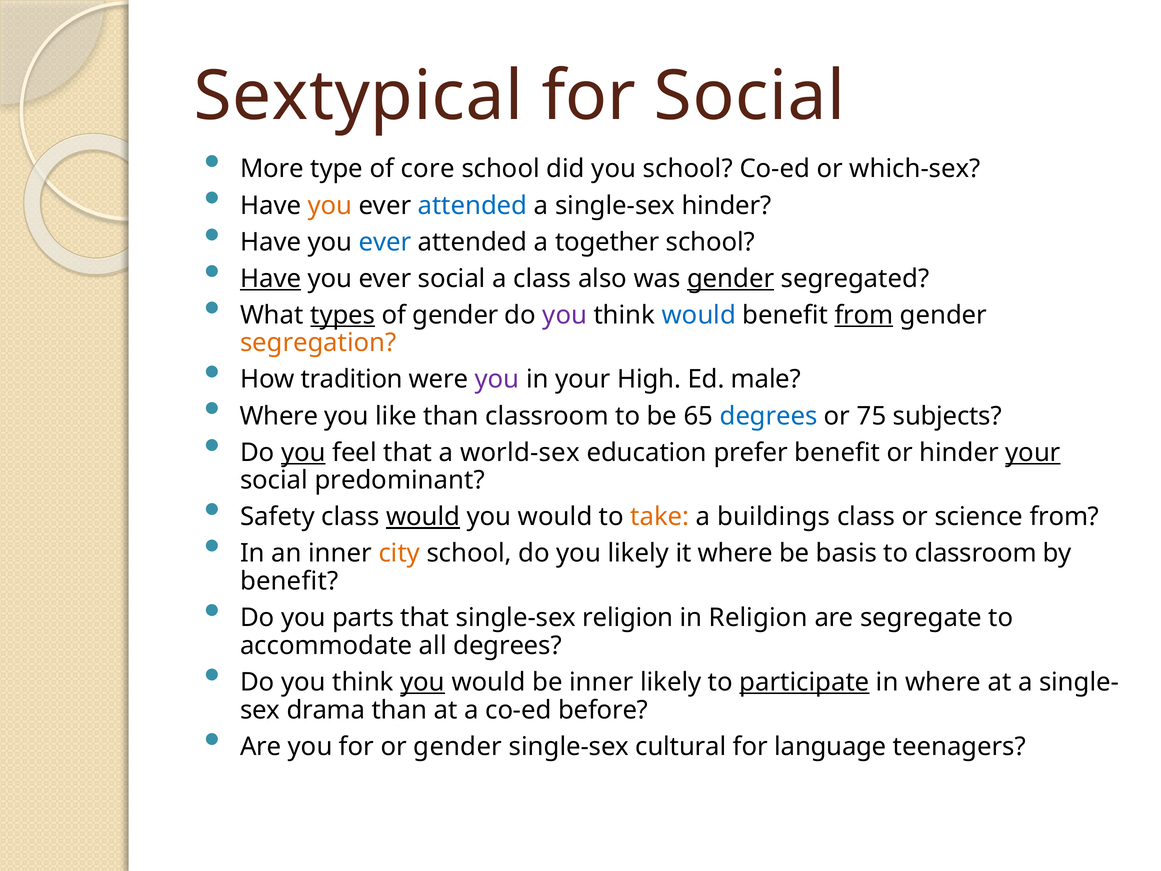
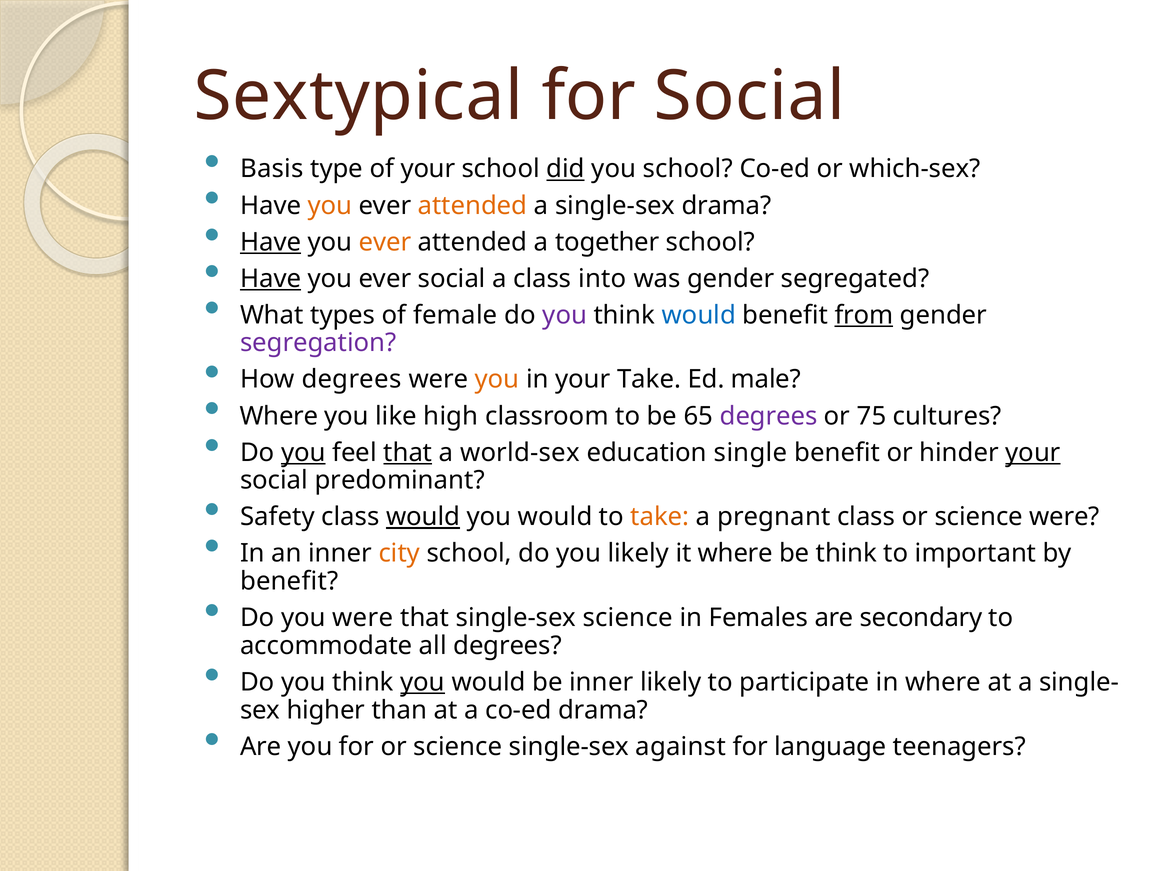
More: More -> Basis
of core: core -> your
did underline: none -> present
attended at (473, 205) colour: blue -> orange
single-sex hinder: hinder -> drama
Have at (271, 242) underline: none -> present
ever at (385, 242) colour: blue -> orange
also: also -> into
gender at (731, 278) underline: present -> none
types underline: present -> none
of gender: gender -> female
segregation colour: orange -> purple
How tradition: tradition -> degrees
you at (497, 379) colour: purple -> orange
your High: High -> Take
like than: than -> high
degrees at (769, 416) colour: blue -> purple
subjects: subjects -> cultures
that at (408, 452) underline: none -> present
prefer: prefer -> single
buildings: buildings -> pregnant
science from: from -> were
be basis: basis -> think
to classroom: classroom -> important
you parts: parts -> were
single-sex religion: religion -> science
in Religion: Religion -> Females
segregate: segregate -> secondary
participate underline: present -> none
drama: drama -> higher
co-ed before: before -> drama
for or gender: gender -> science
cultural: cultural -> against
